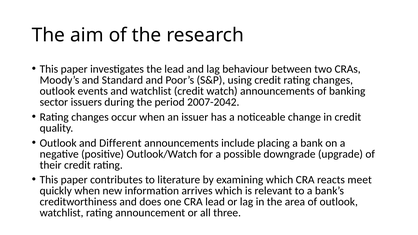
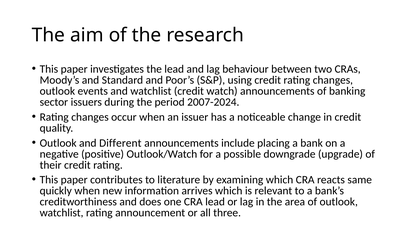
2007-2042: 2007-2042 -> 2007-2024
meet: meet -> same
